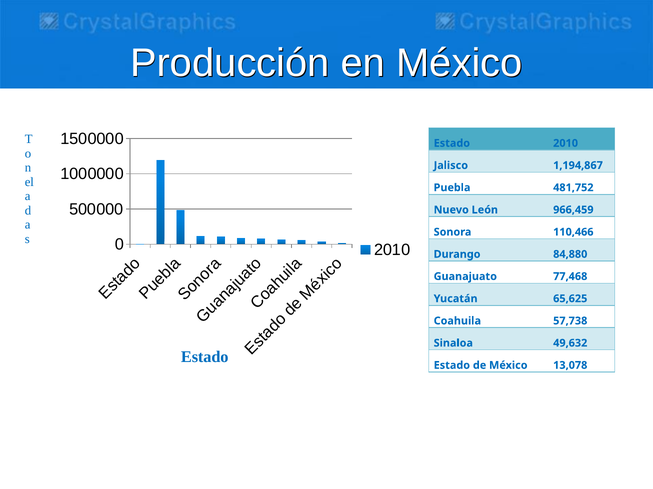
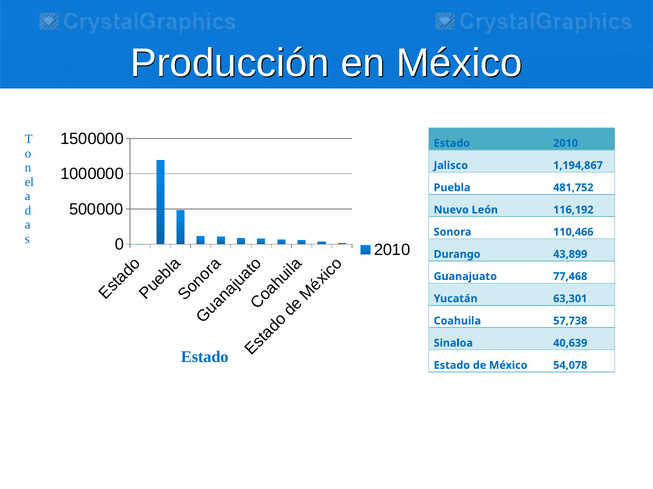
966,459: 966,459 -> 116,192
84,880: 84,880 -> 43,899
65,625: 65,625 -> 63,301
49,632: 49,632 -> 40,639
13,078: 13,078 -> 54,078
